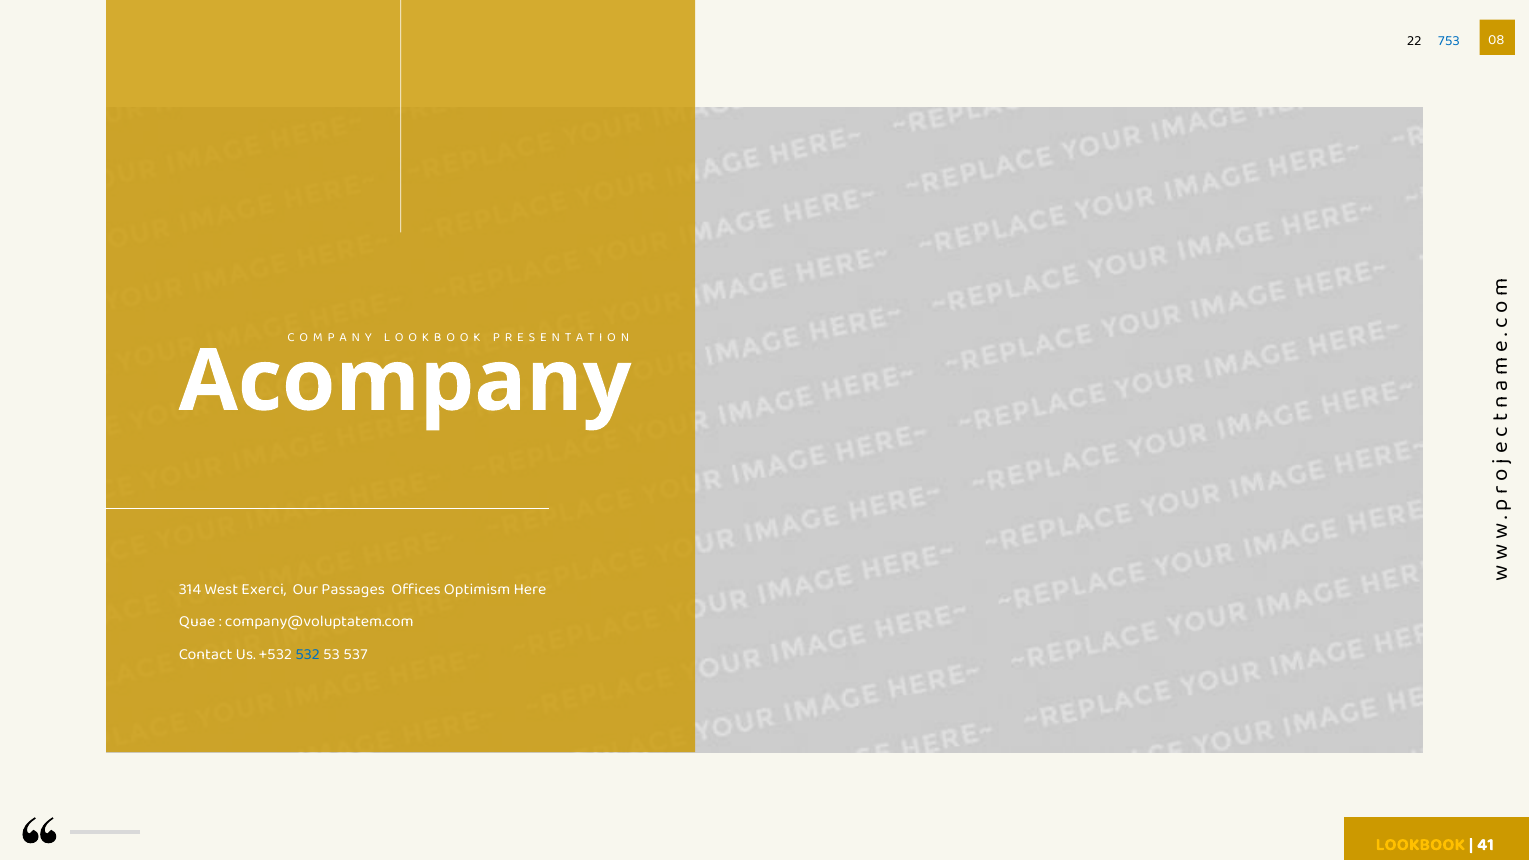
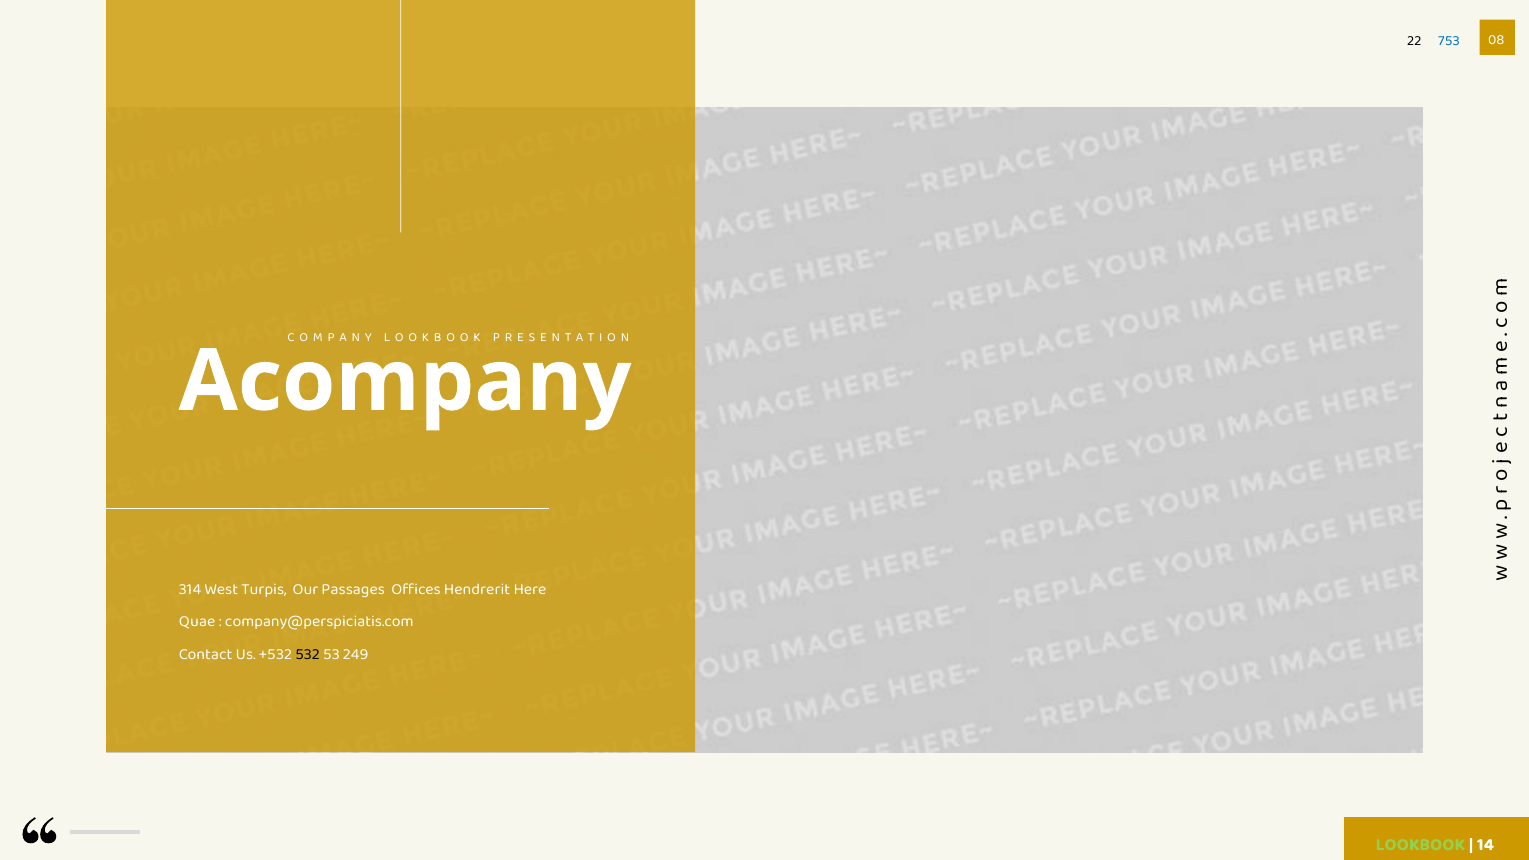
Exerci: Exerci -> Turpis
Optimism: Optimism -> Hendrerit
company@voluptatem.com: company@voluptatem.com -> company@perspiciatis.com
532 colour: blue -> black
537: 537 -> 249
LOOKBOOK colour: yellow -> light green
41: 41 -> 14
